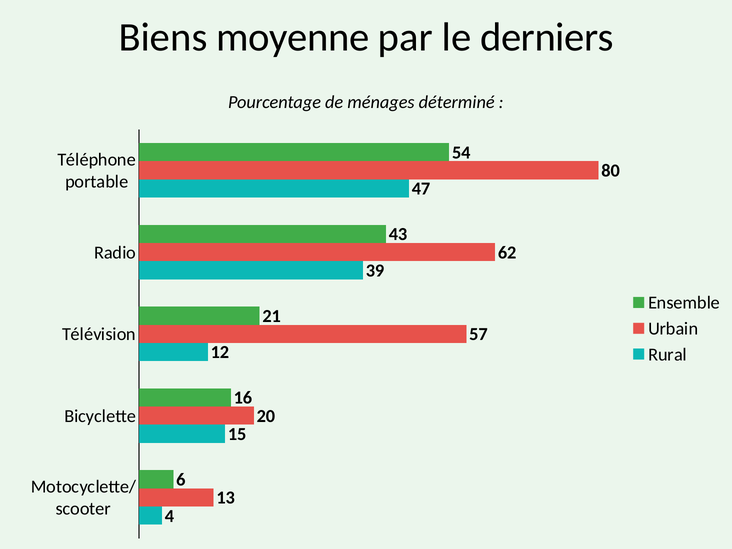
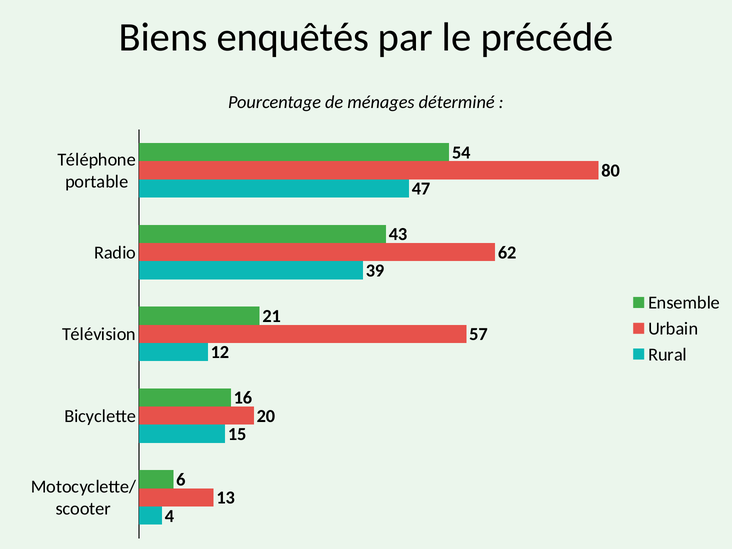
moyenne: moyenne -> enquêtés
derniers: derniers -> précédé
